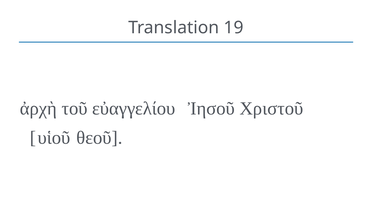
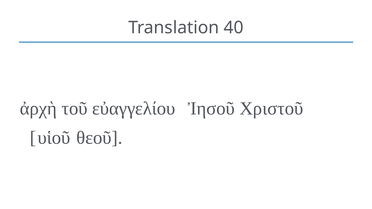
19: 19 -> 40
